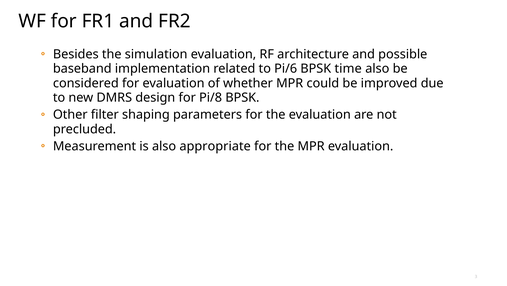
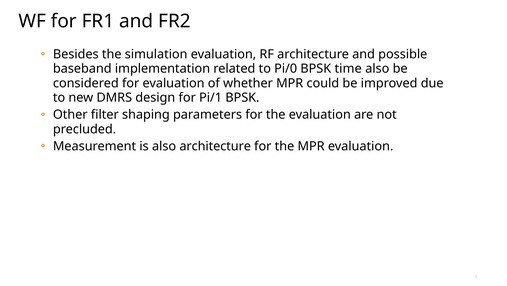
Pi/6: Pi/6 -> Pi/0
Pi/8: Pi/8 -> Pi/1
also appropriate: appropriate -> architecture
